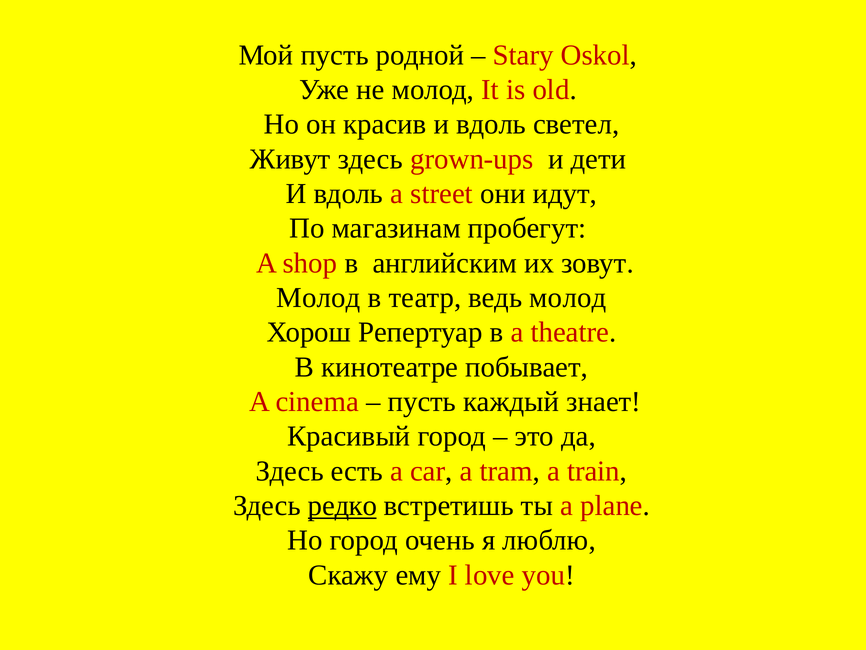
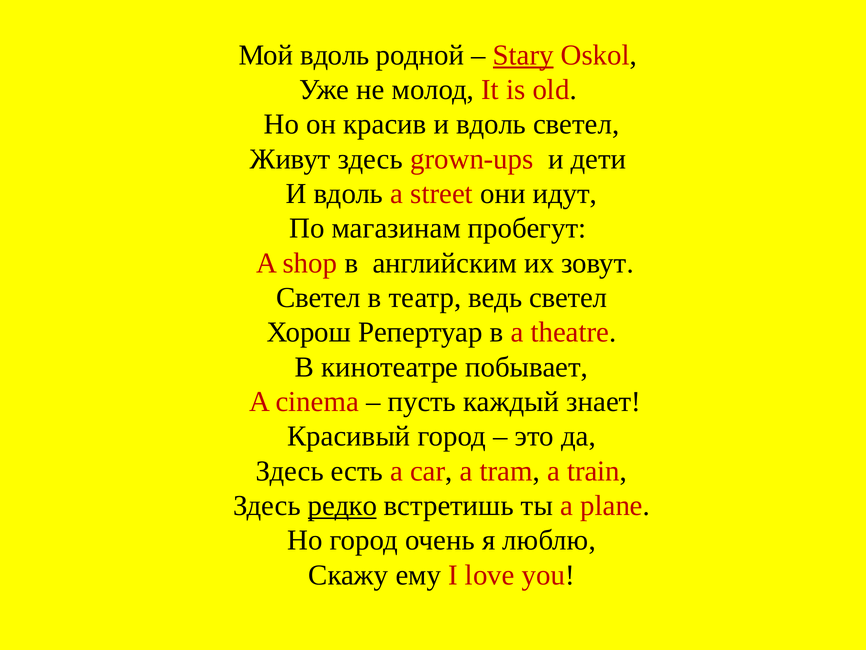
Мой пусть: пусть -> вдоль
Stary underline: none -> present
Молод at (318, 298): Молод -> Светел
ведь молод: молод -> светел
